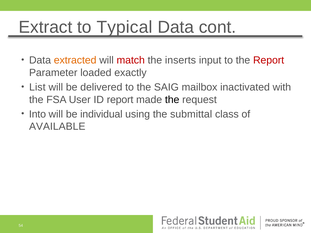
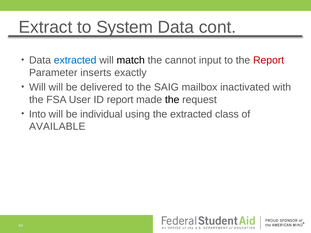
Typical: Typical -> System
extracted at (75, 60) colour: orange -> blue
match colour: red -> black
inserts: inserts -> cannot
loaded: loaded -> inserts
List at (37, 87): List -> Will
the submittal: submittal -> extracted
